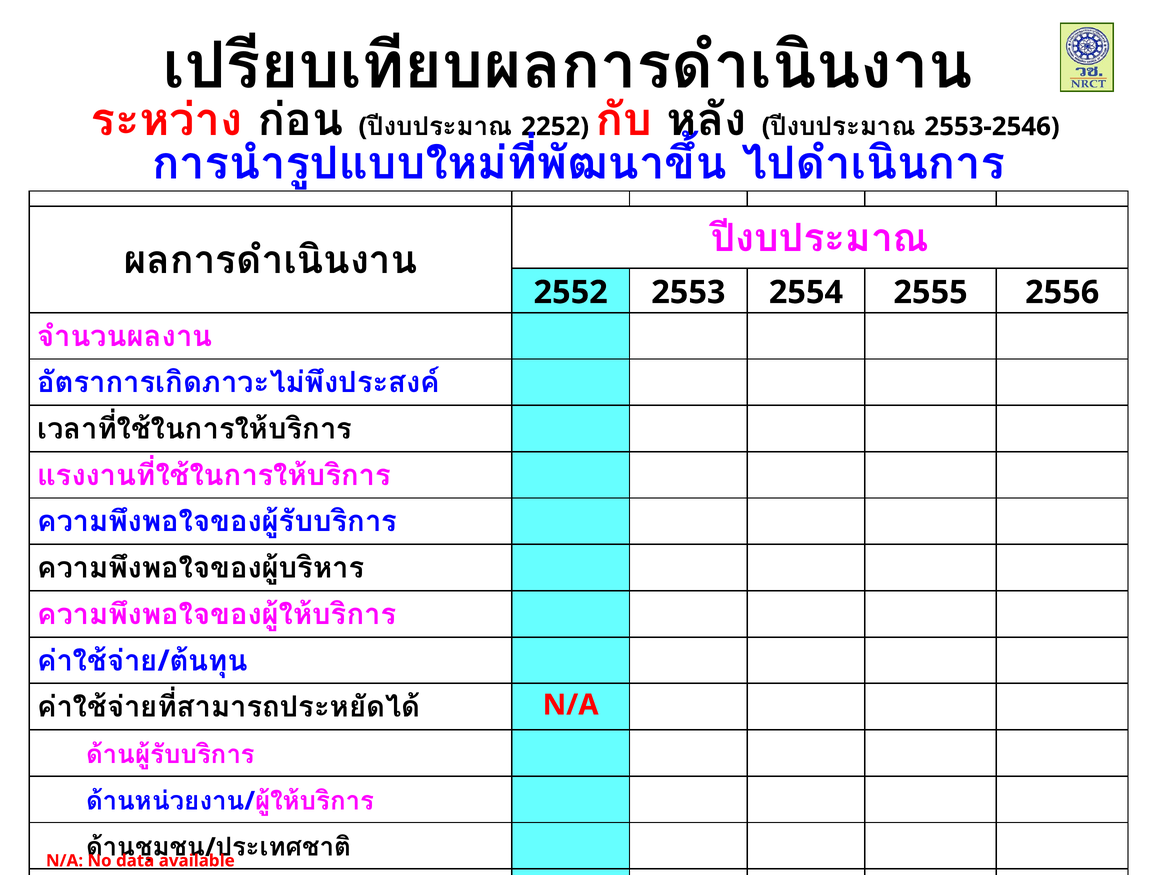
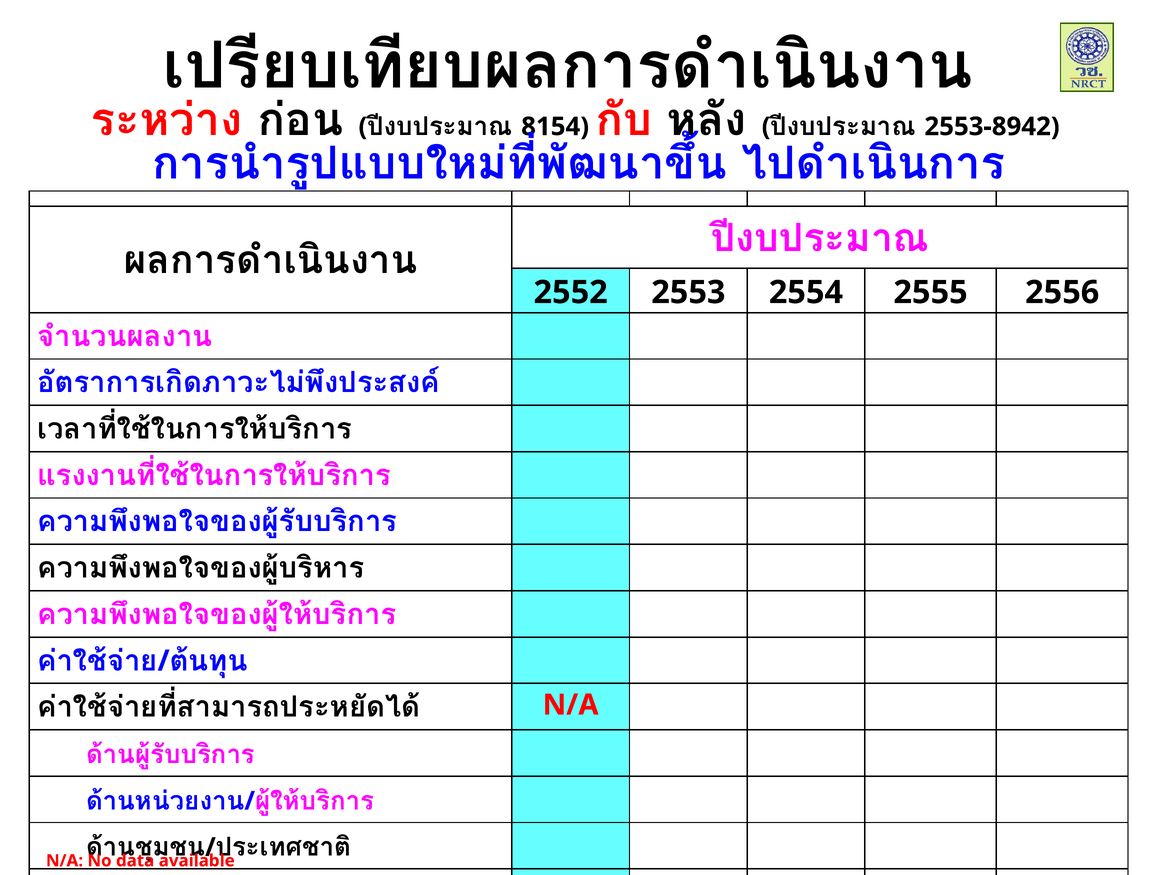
2252: 2252 -> 8154
2553-2546: 2553-2546 -> 2553-8942
